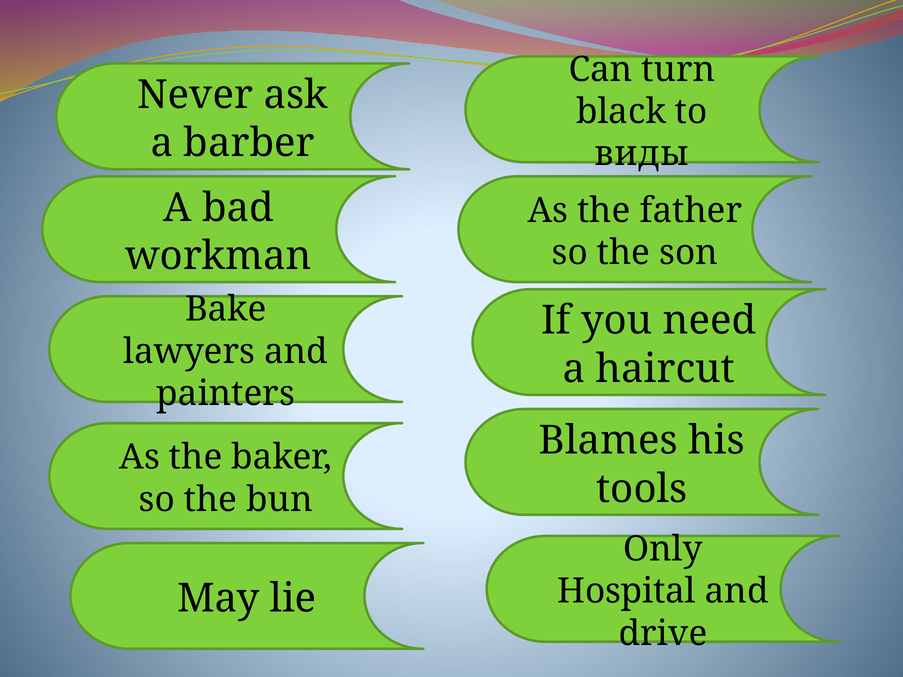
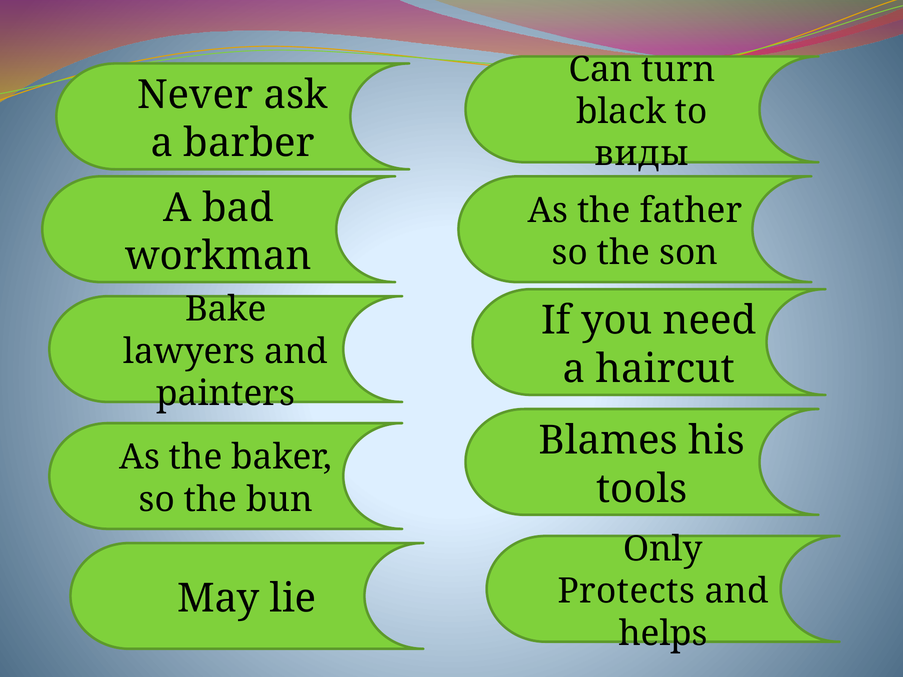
Hospital: Hospital -> Protects
drive: drive -> helps
